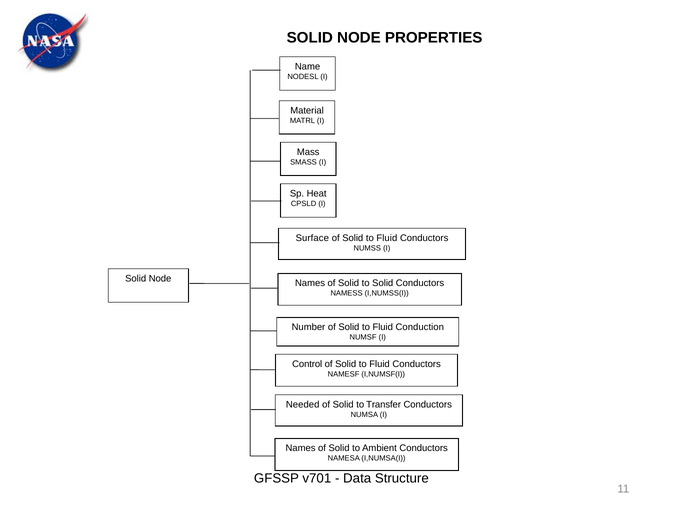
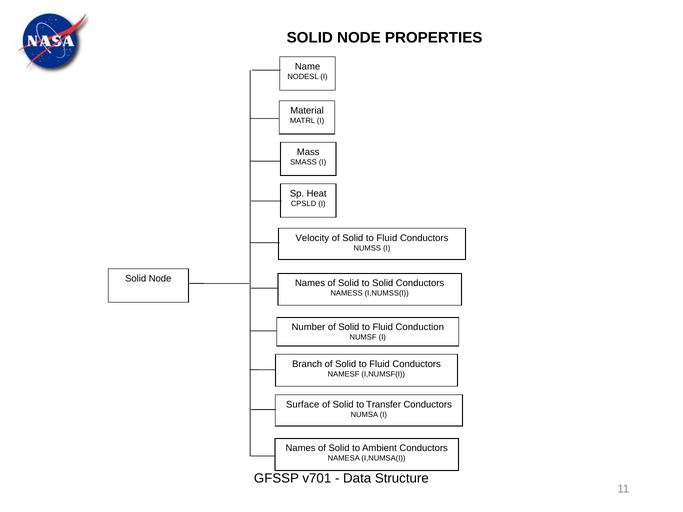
Surface: Surface -> Velocity
Control: Control -> Branch
Needed: Needed -> Surface
